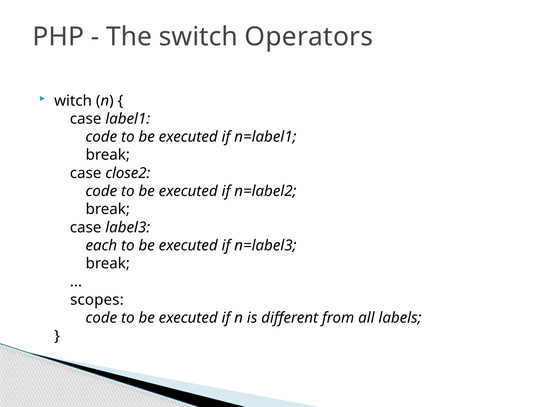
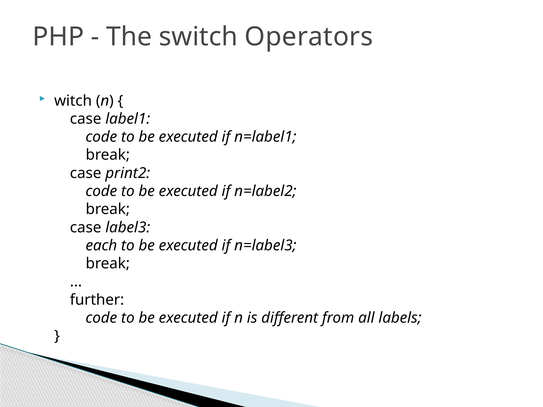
close2: close2 -> print2
scopes: scopes -> further
